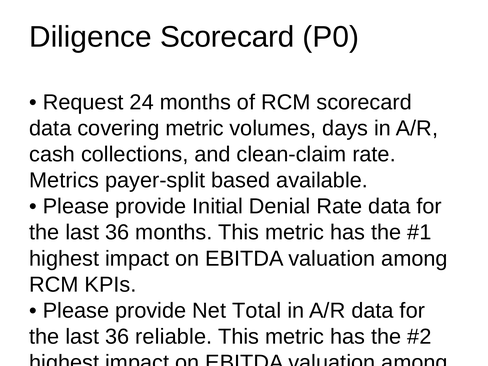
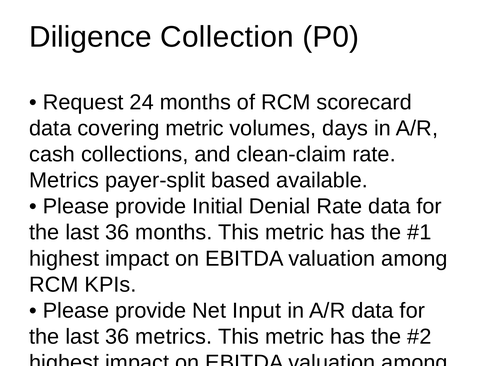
Diligence Scorecard: Scorecard -> Collection
Total: Total -> Input
36 reliable: reliable -> metrics
